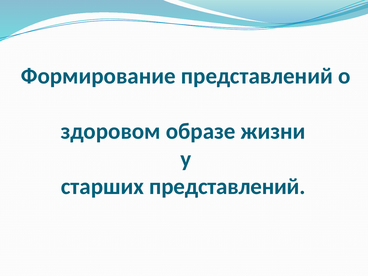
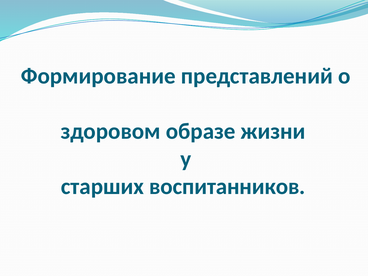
старших представлений: представлений -> воспитанников
